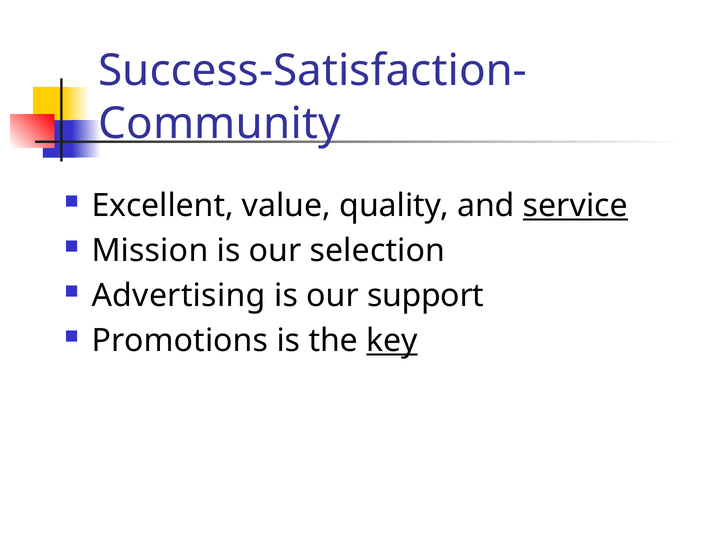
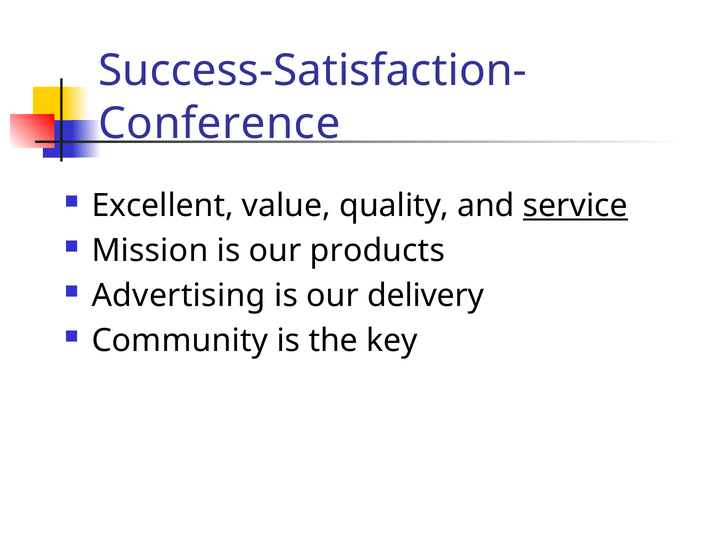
Community: Community -> Conference
selection: selection -> products
support: support -> delivery
Promotions: Promotions -> Community
key underline: present -> none
